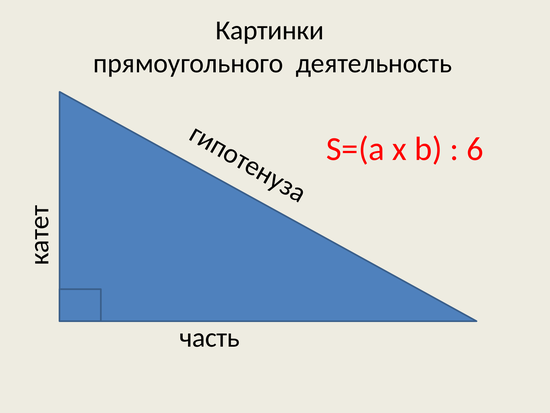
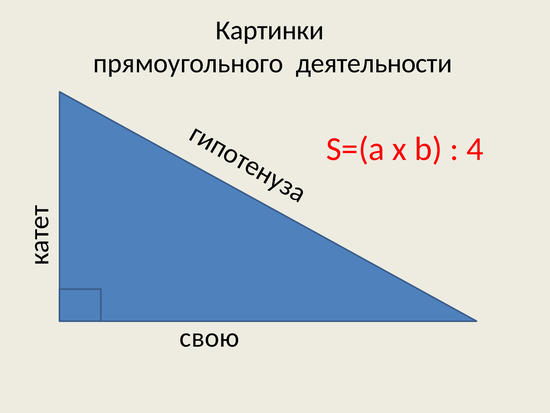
деятельность: деятельность -> деятельности
6: 6 -> 4
часть: часть -> свою
